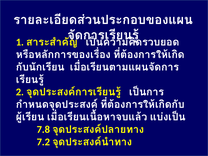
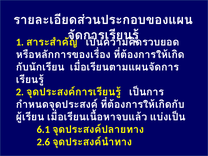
7.8: 7.8 -> 6.1
7.2: 7.2 -> 2.6
